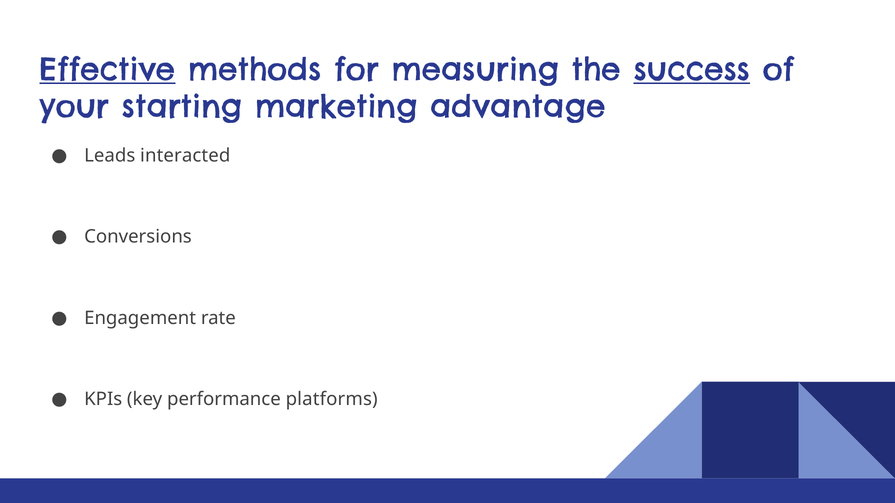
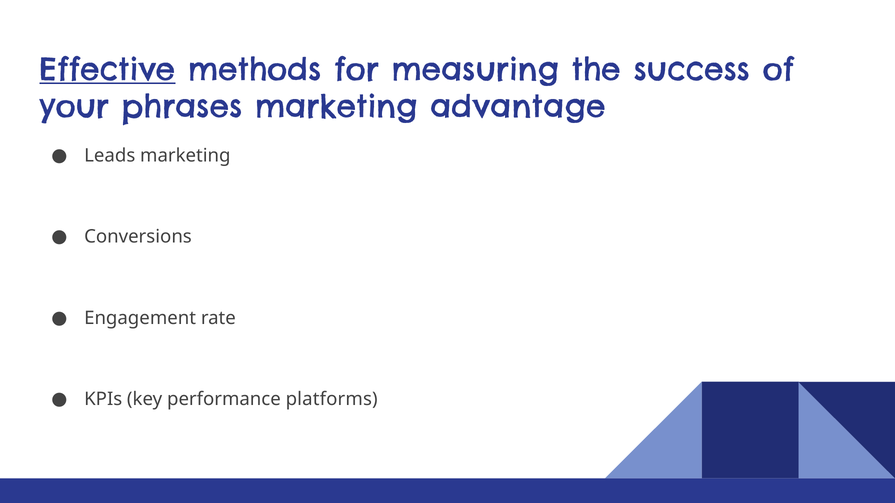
success underline: present -> none
starting: starting -> phrases
Leads interacted: interacted -> marketing
